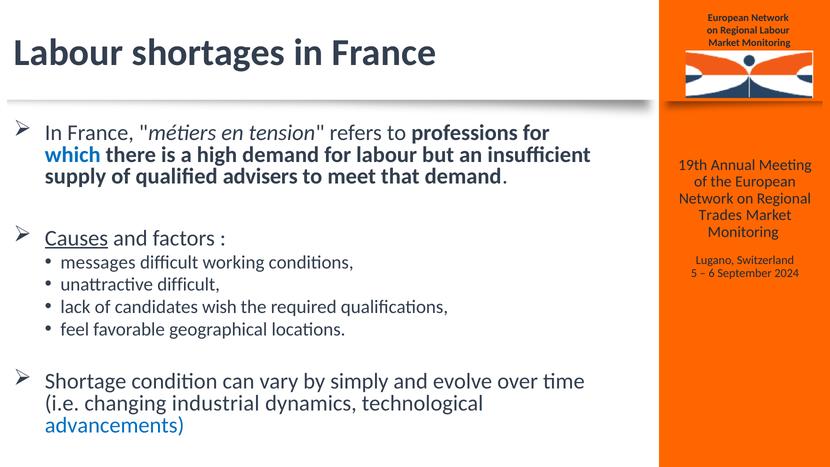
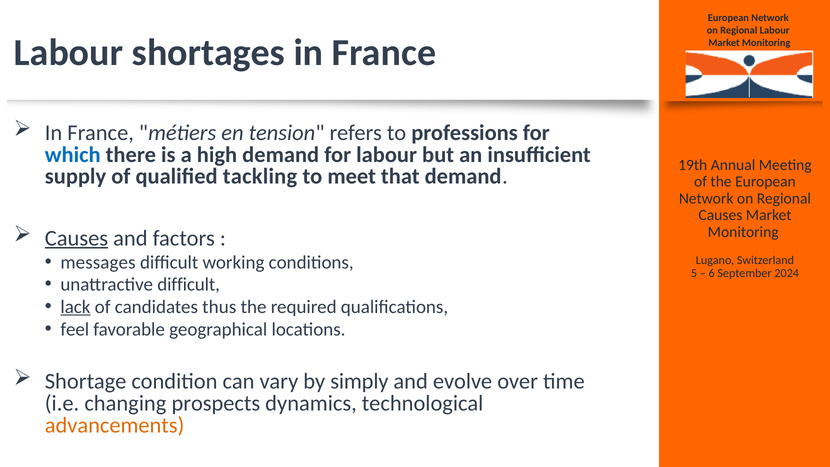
advisers: advisers -> tackling
Trades at (720, 215): Trades -> Causes
lack underline: none -> present
wish: wish -> thus
industrial: industrial -> prospects
advancements colour: blue -> orange
